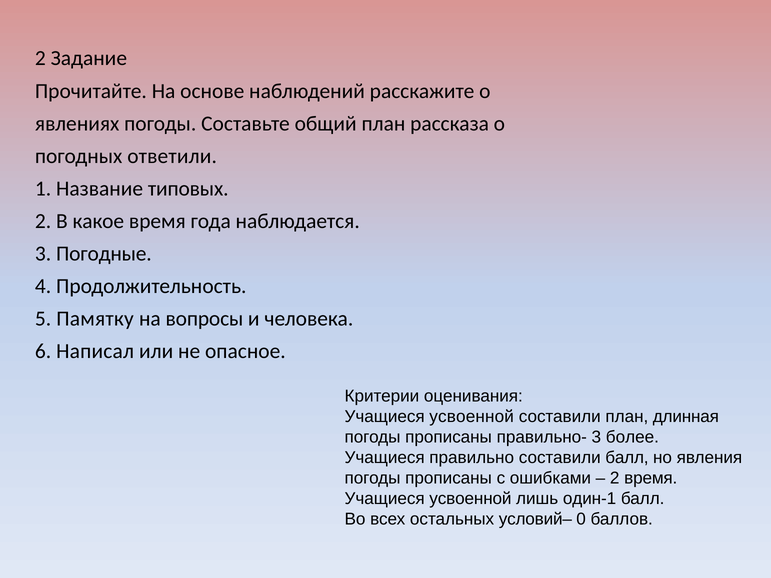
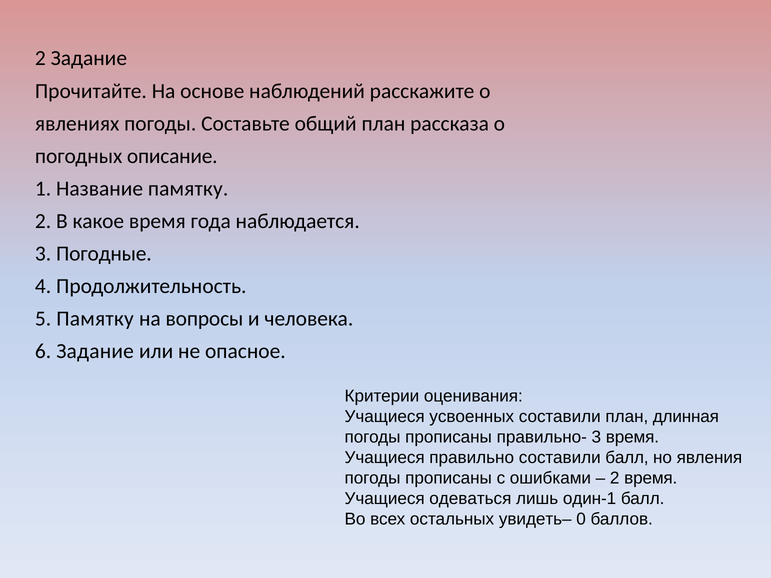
ответили: ответили -> описание
Название типовых: типовых -> памятку
6 Написал: Написал -> Задание
усвоенной at (472, 417): усвоенной -> усвоенных
3 более: более -> время
усвоенной at (470, 499): усвоенной -> одеваться
условий–: условий– -> увидеть–
